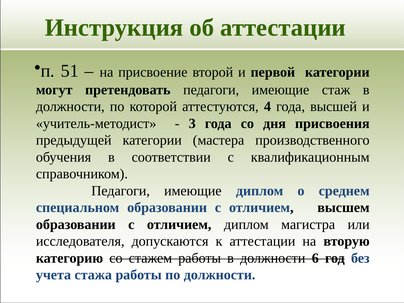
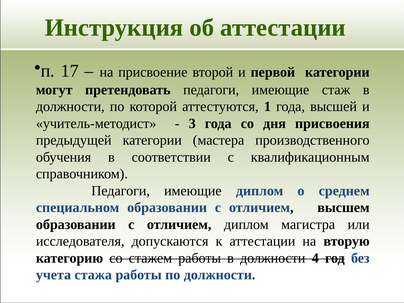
51: 51 -> 17
4: 4 -> 1
6: 6 -> 4
